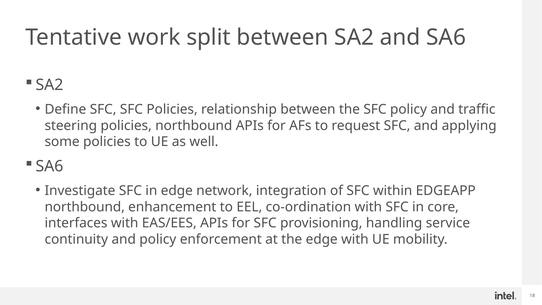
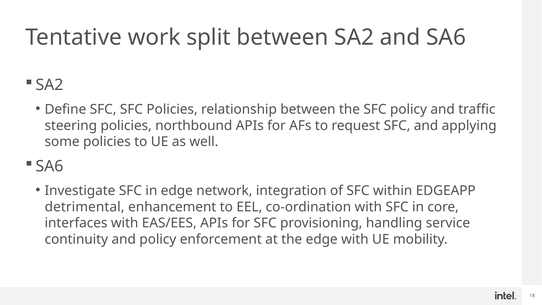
northbound at (85, 207): northbound -> detrimental
